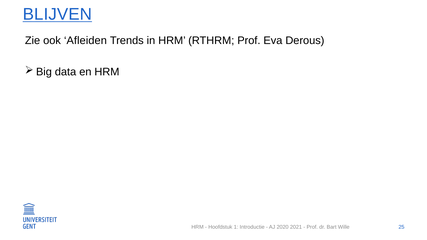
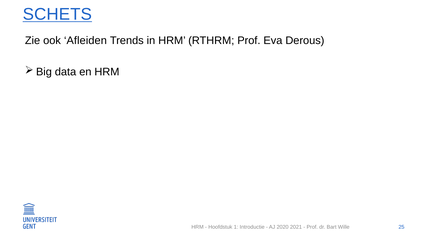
BLIJVEN: BLIJVEN -> SCHETS
